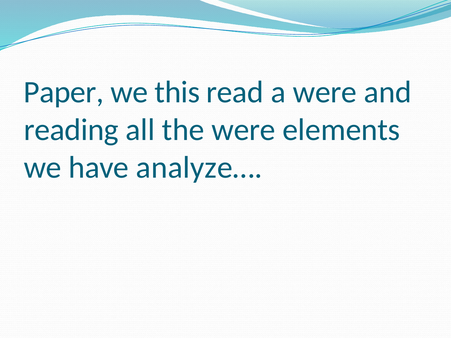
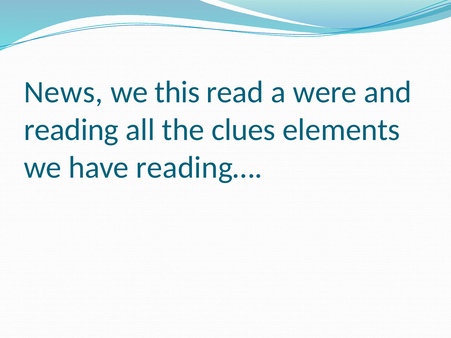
Paper: Paper -> News
the were: were -> clues
analyze…: analyze… -> reading…
